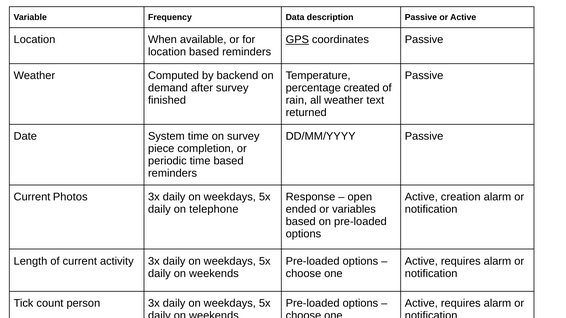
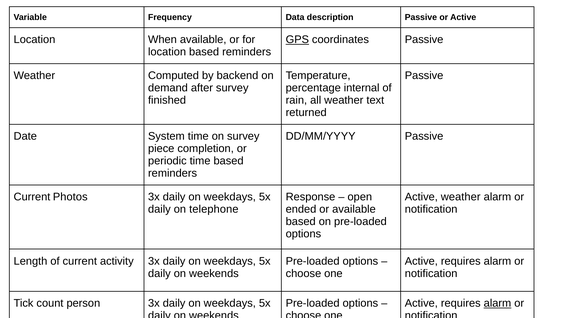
created: created -> internal
Active creation: creation -> weather
or variables: variables -> available
alarm at (497, 304) underline: none -> present
